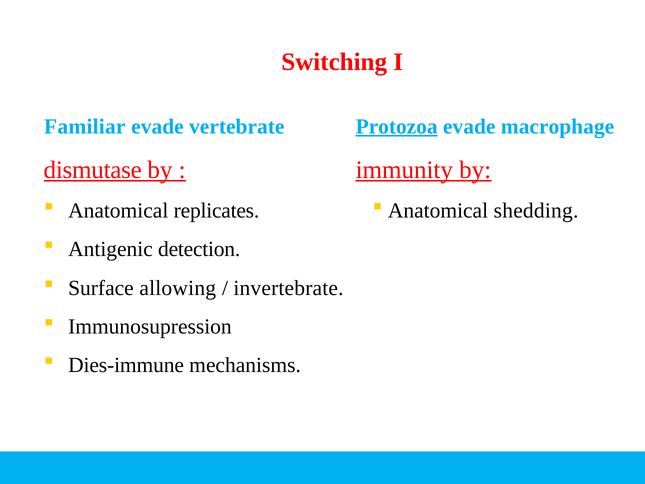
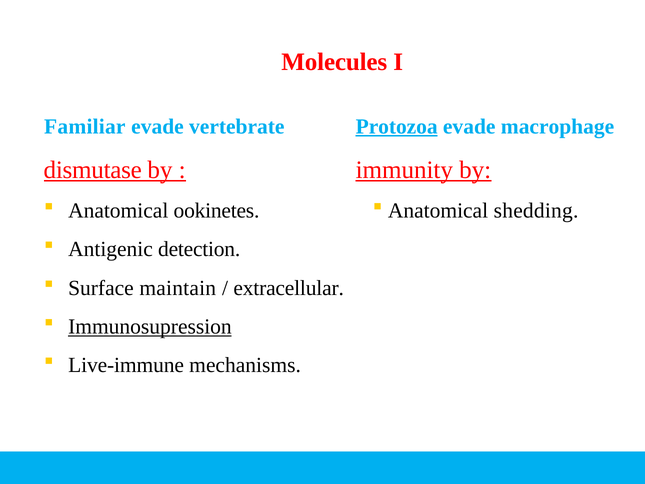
Switching: Switching -> Molecules
replicates: replicates -> ookinetes
allowing: allowing -> maintain
invertebrate: invertebrate -> extracellular
Immunosupression underline: none -> present
Dies-immune: Dies-immune -> Live-immune
